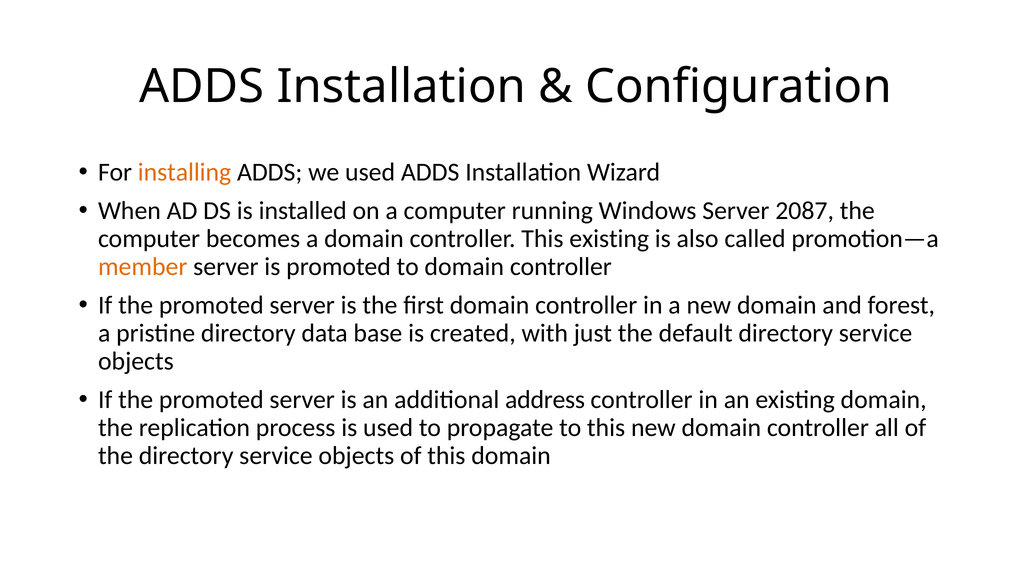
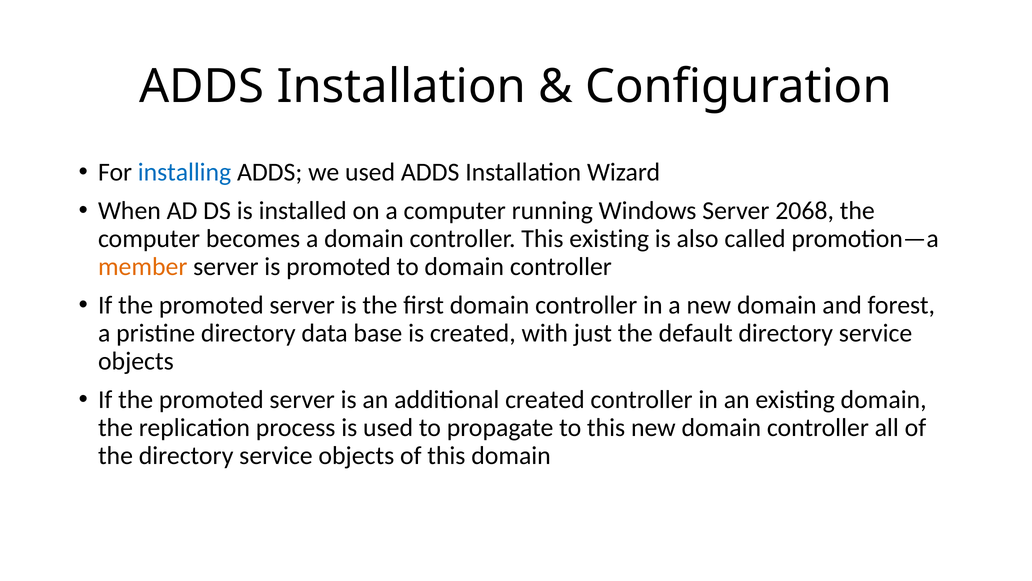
installing colour: orange -> blue
2087: 2087 -> 2068
additional address: address -> created
